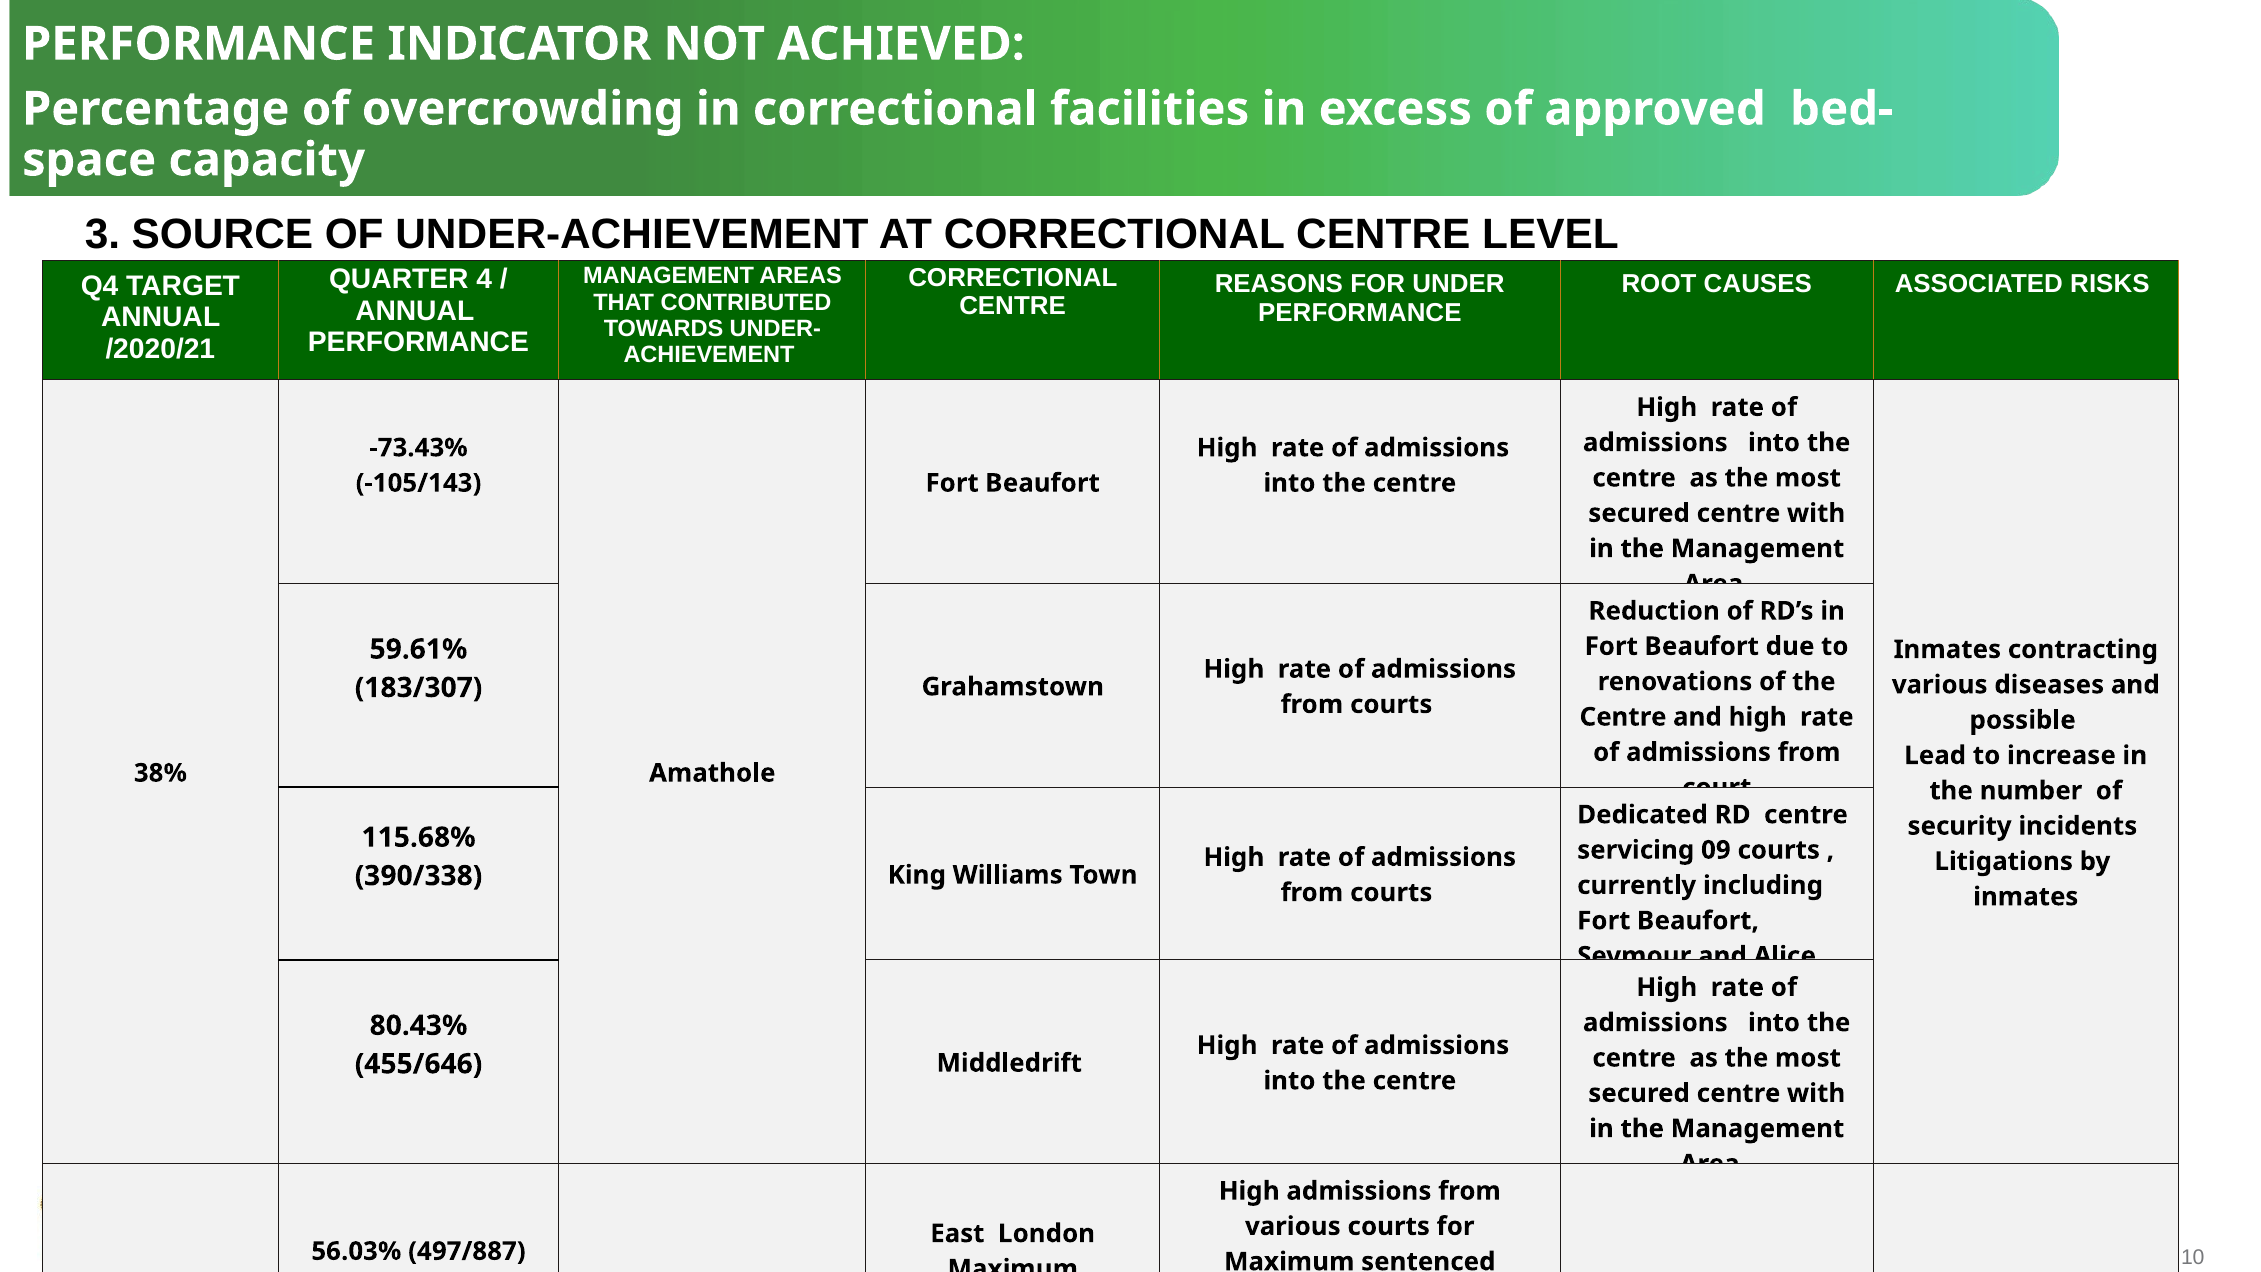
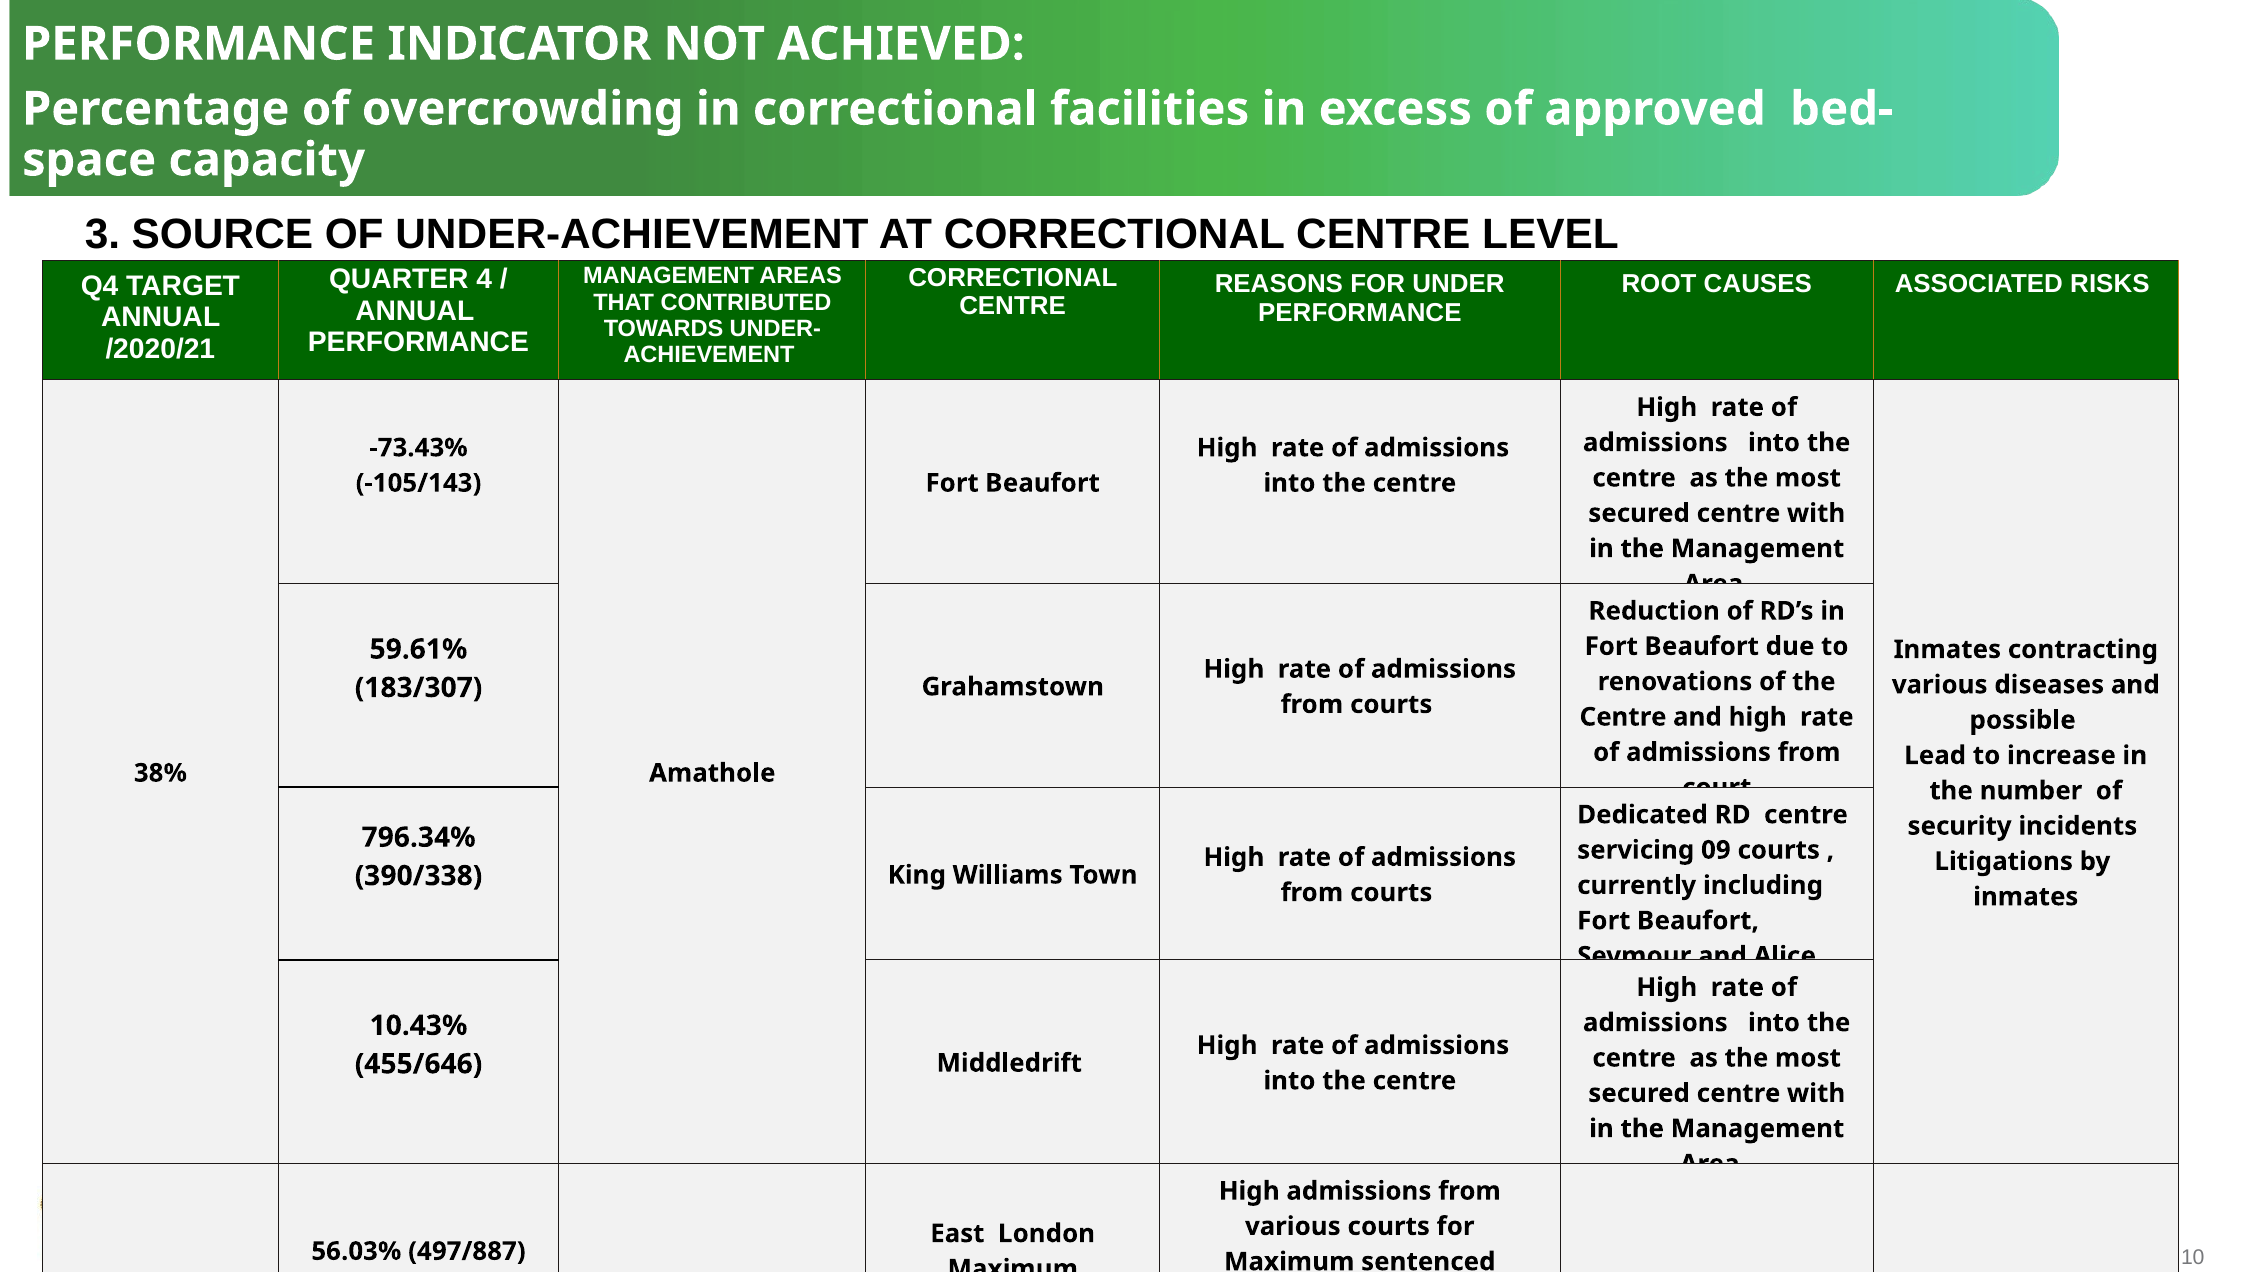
115.68%: 115.68% -> 796.34%
80.43%: 80.43% -> 10.43%
